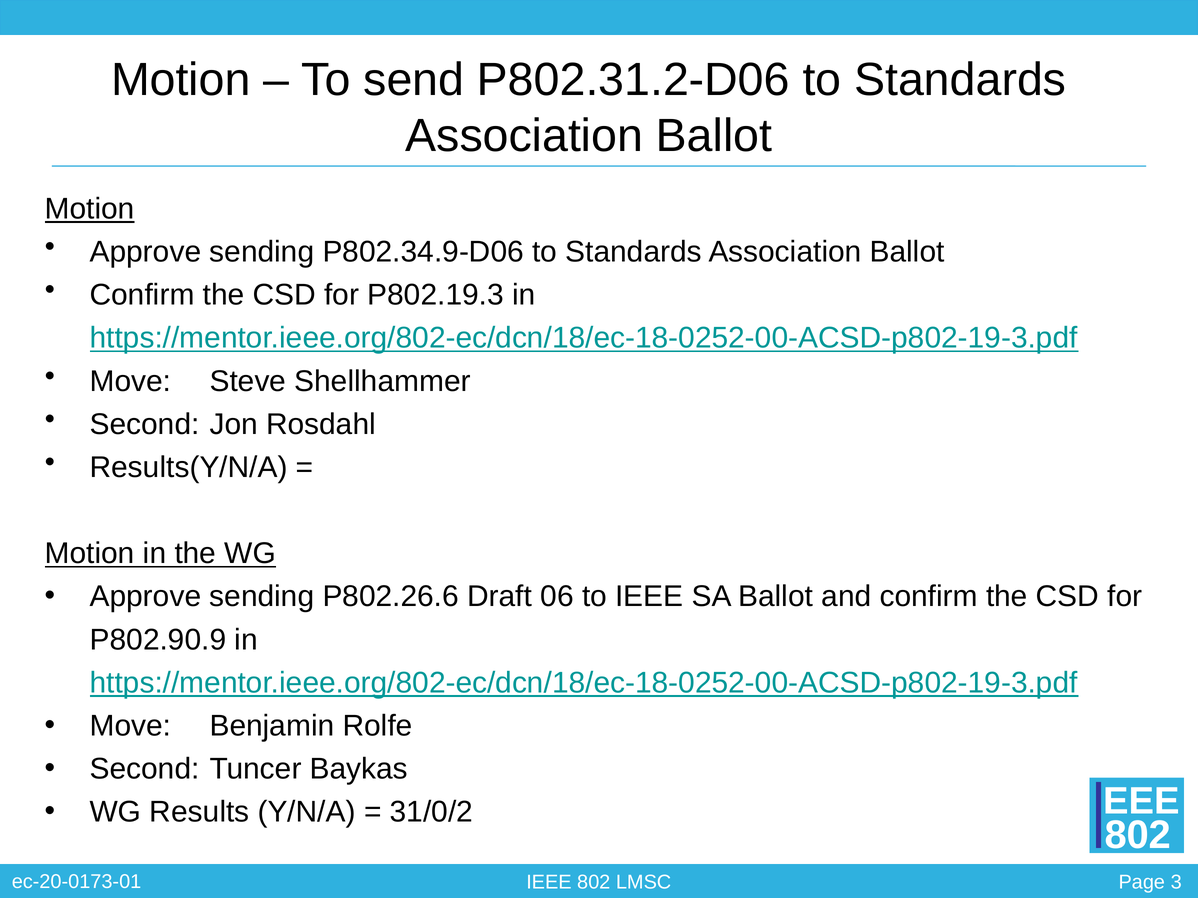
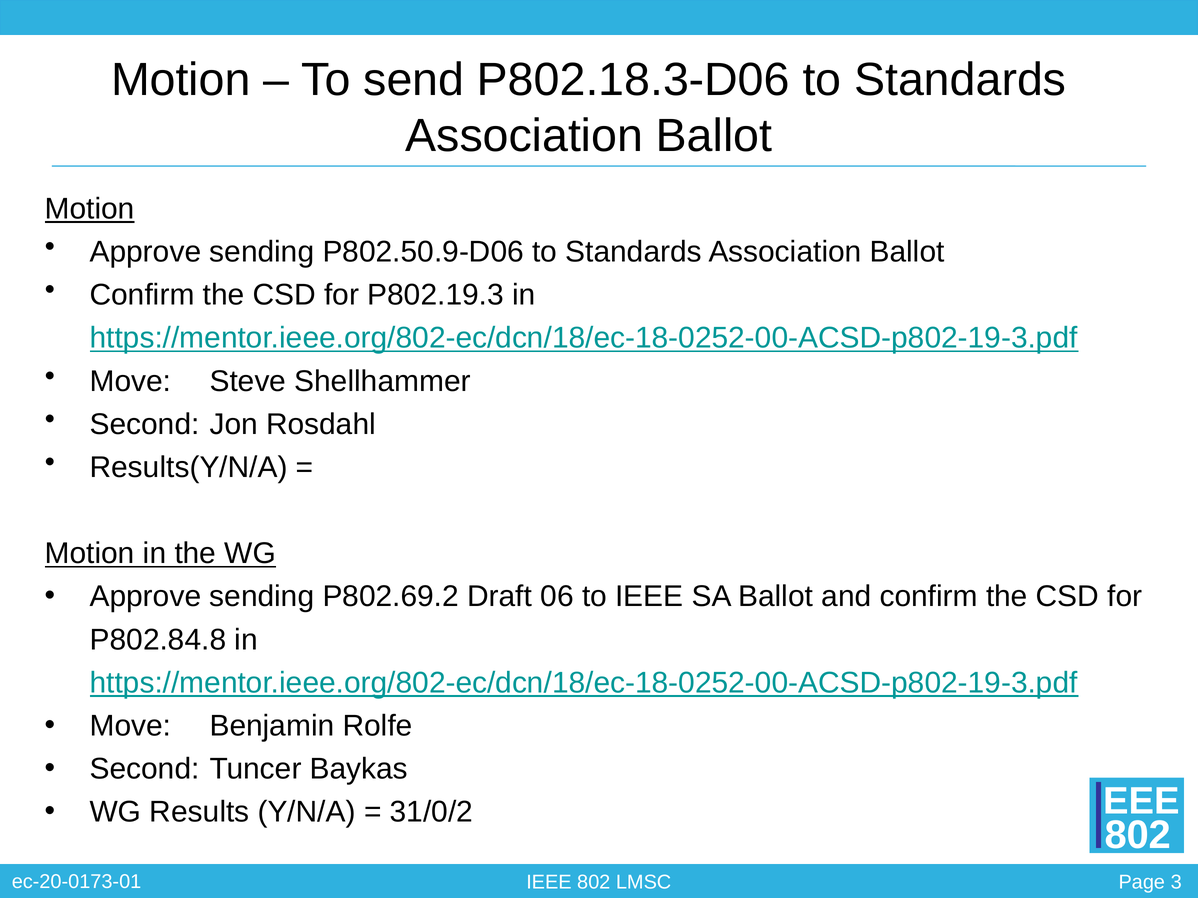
P802.31.2-D06: P802.31.2-D06 -> P802.18.3-D06
P802.34.9-D06: P802.34.9-D06 -> P802.50.9-D06
P802.26.6: P802.26.6 -> P802.69.2
P802.90.9: P802.90.9 -> P802.84.8
